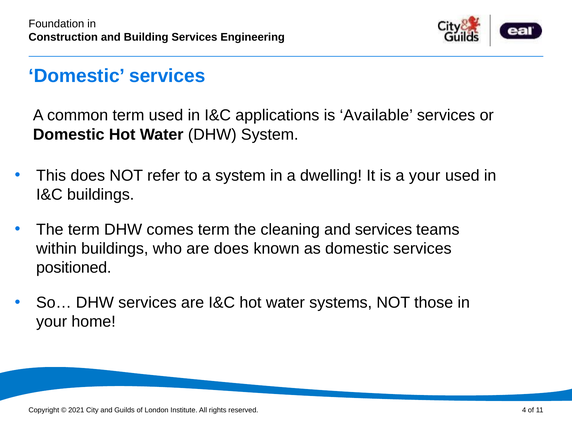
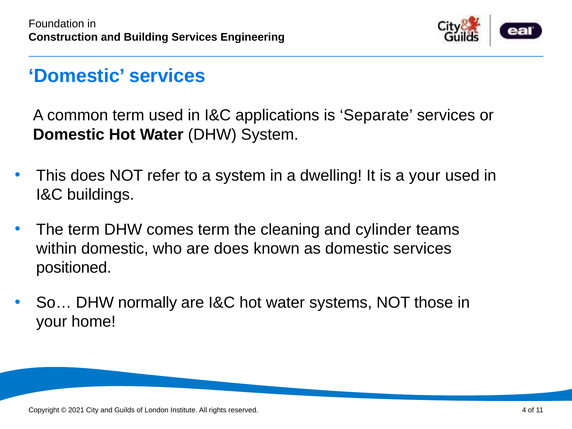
Available: Available -> Separate
and services: services -> cylinder
within buildings: buildings -> domestic
DHW services: services -> normally
